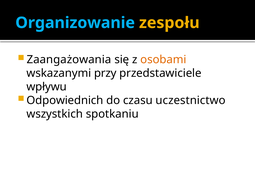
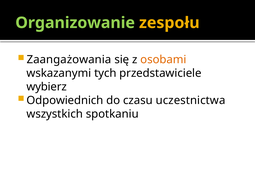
Organizowanie colour: light blue -> light green
przy: przy -> tych
wpływu: wpływu -> wybierz
uczestnictwo: uczestnictwo -> uczestnictwa
